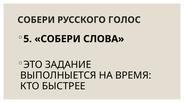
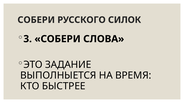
ГОЛОС: ГОЛОС -> СИЛОК
5: 5 -> 3
